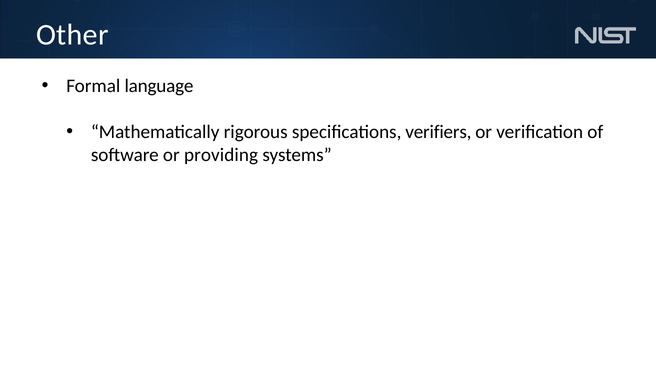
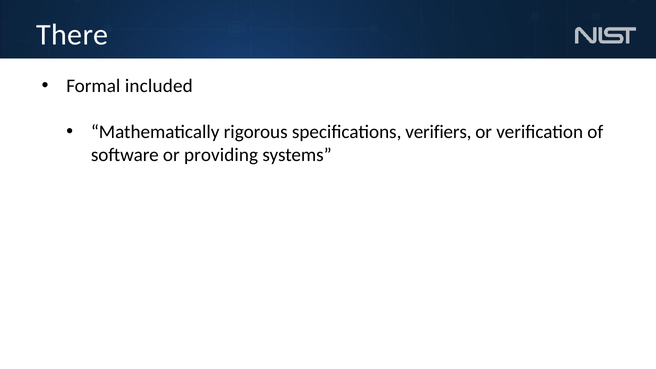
Other: Other -> There
language: language -> included
